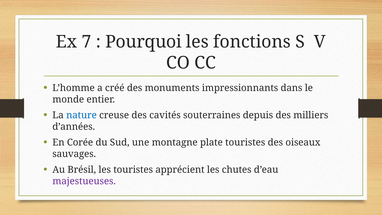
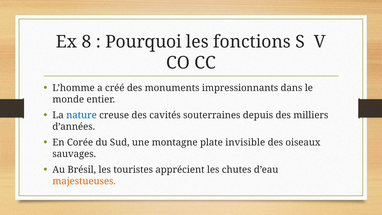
7: 7 -> 8
plate touristes: touristes -> invisible
majestueuses colour: purple -> orange
